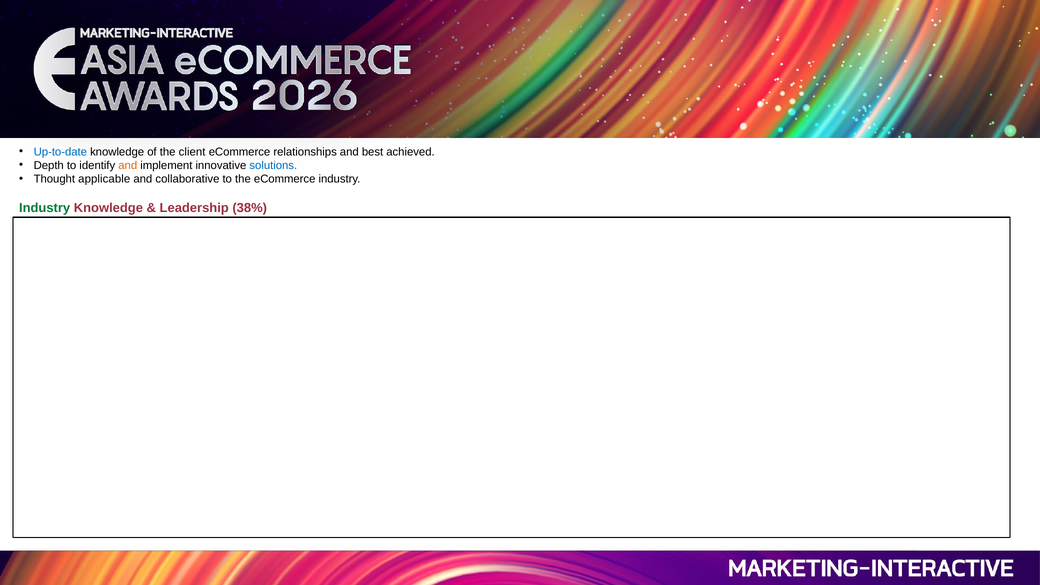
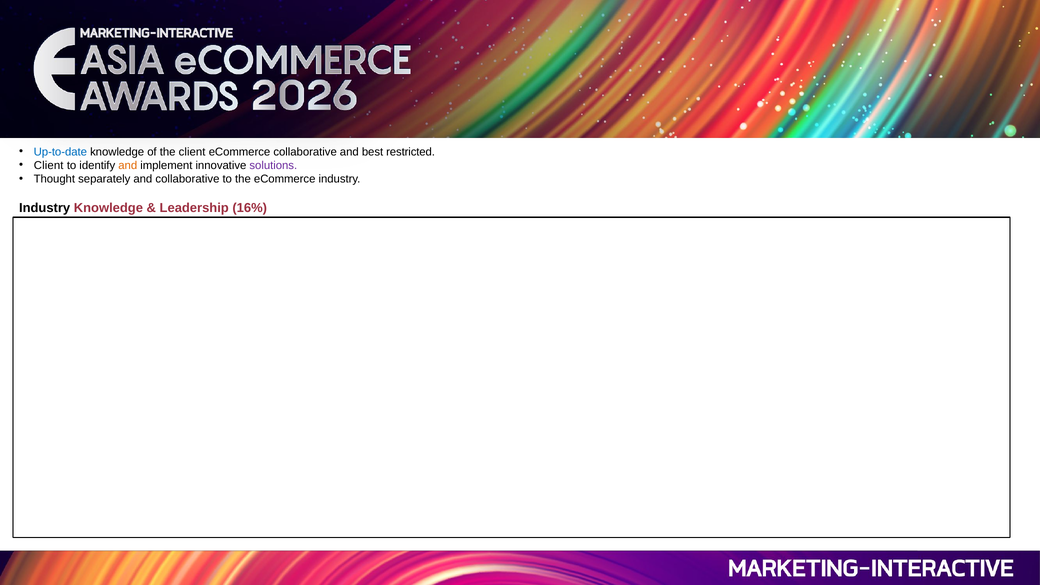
eCommerce relationships: relationships -> collaborative
achieved: achieved -> restricted
Depth at (49, 165): Depth -> Client
solutions colour: blue -> purple
applicable: applicable -> separately
Industry at (45, 208) colour: green -> black
38%: 38% -> 16%
